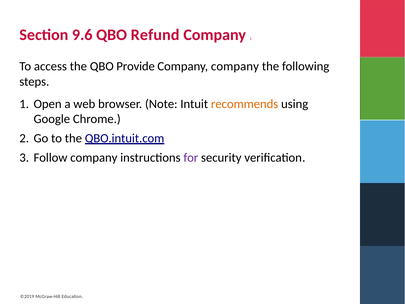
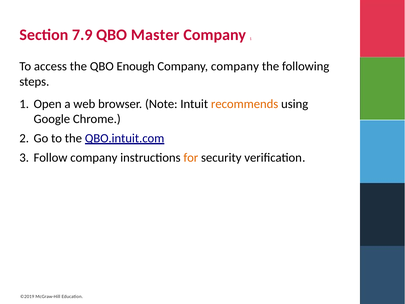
9.6: 9.6 -> 7.9
Refund: Refund -> Master
Provide: Provide -> Enough
for colour: purple -> orange
